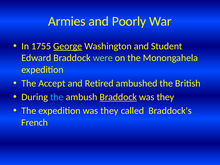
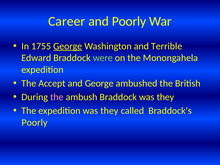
Armies: Armies -> Career
Student: Student -> Terrible
and Retired: Retired -> George
the at (57, 97) colour: light blue -> pink
Braddock at (118, 97) underline: present -> none
French at (35, 122): French -> Poorly
